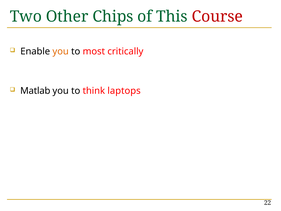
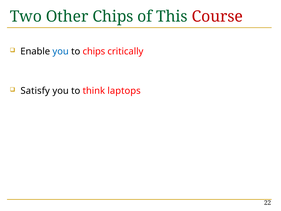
you at (61, 51) colour: orange -> blue
to most: most -> chips
Matlab: Matlab -> Satisfy
